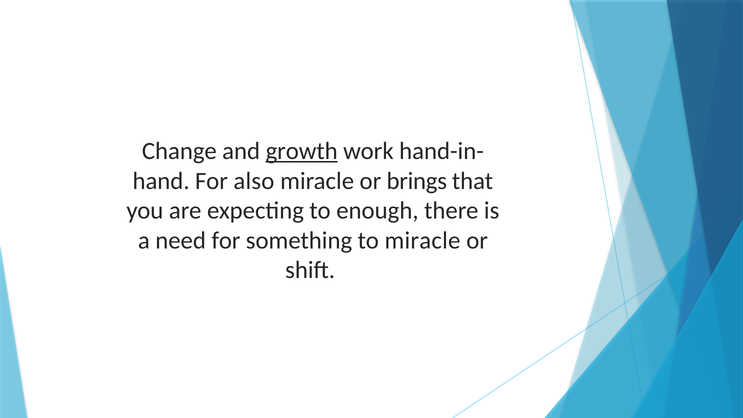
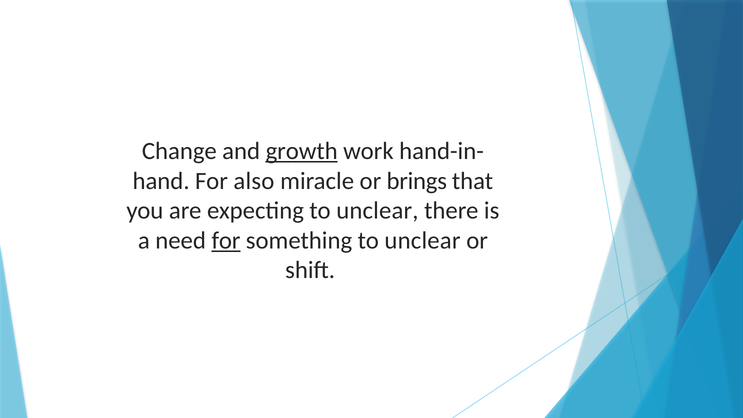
expecting to enough: enough -> unclear
for at (226, 240) underline: none -> present
something to miracle: miracle -> unclear
